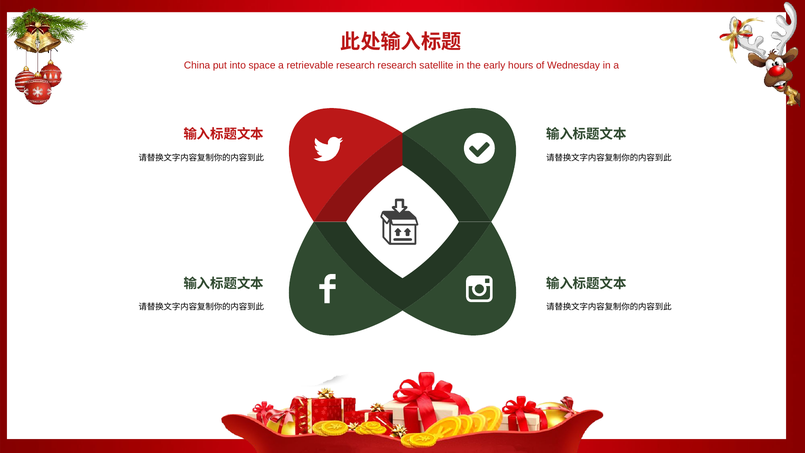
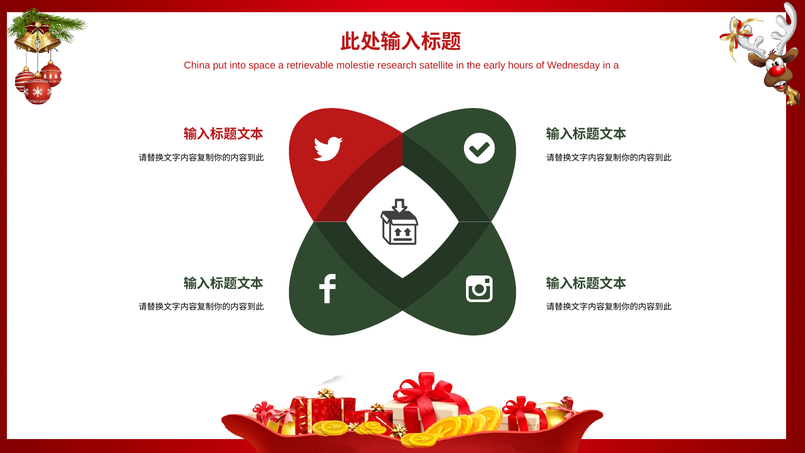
retrievable research: research -> molestie
